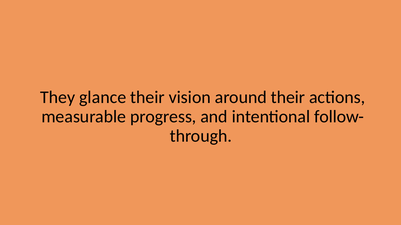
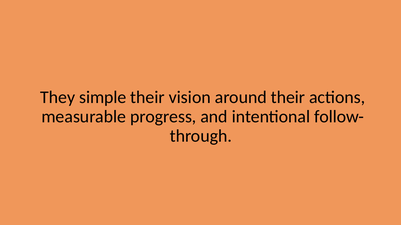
glance: glance -> simple
